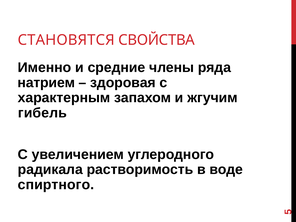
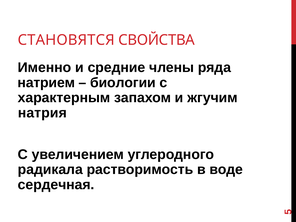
здоровая: здоровая -> биологии
гибель: гибель -> натрия
спиртного: спиртного -> сердечная
